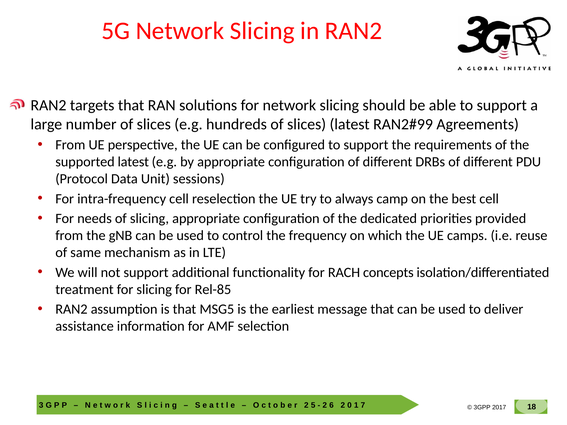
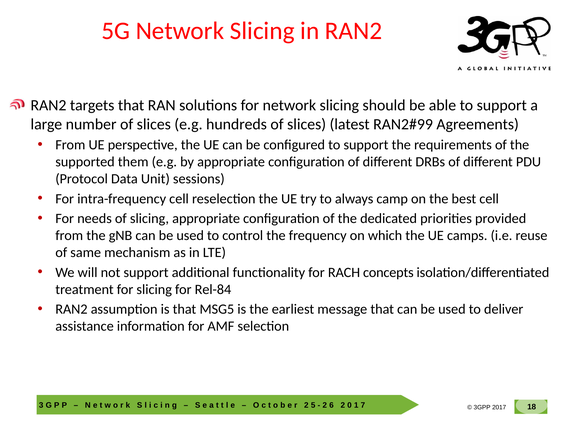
supported latest: latest -> them
Rel-85: Rel-85 -> Rel-84
